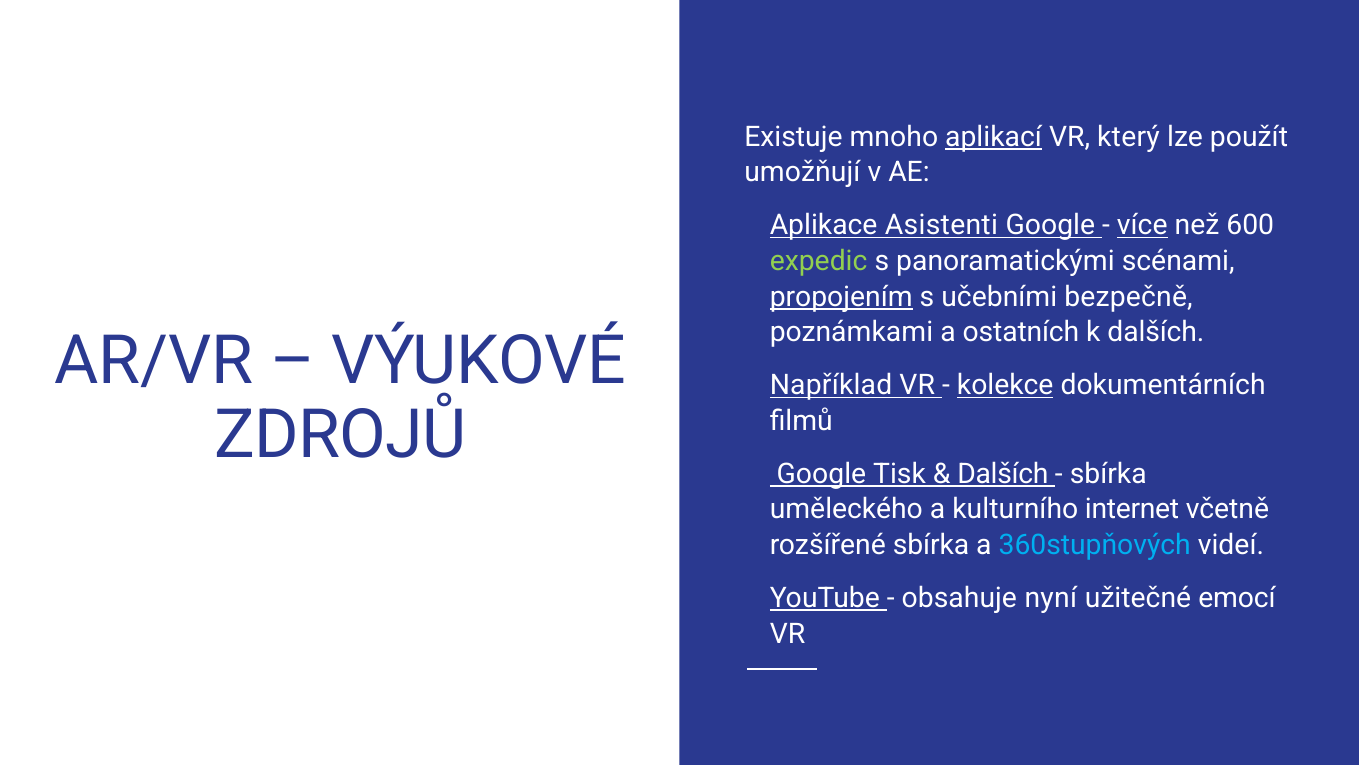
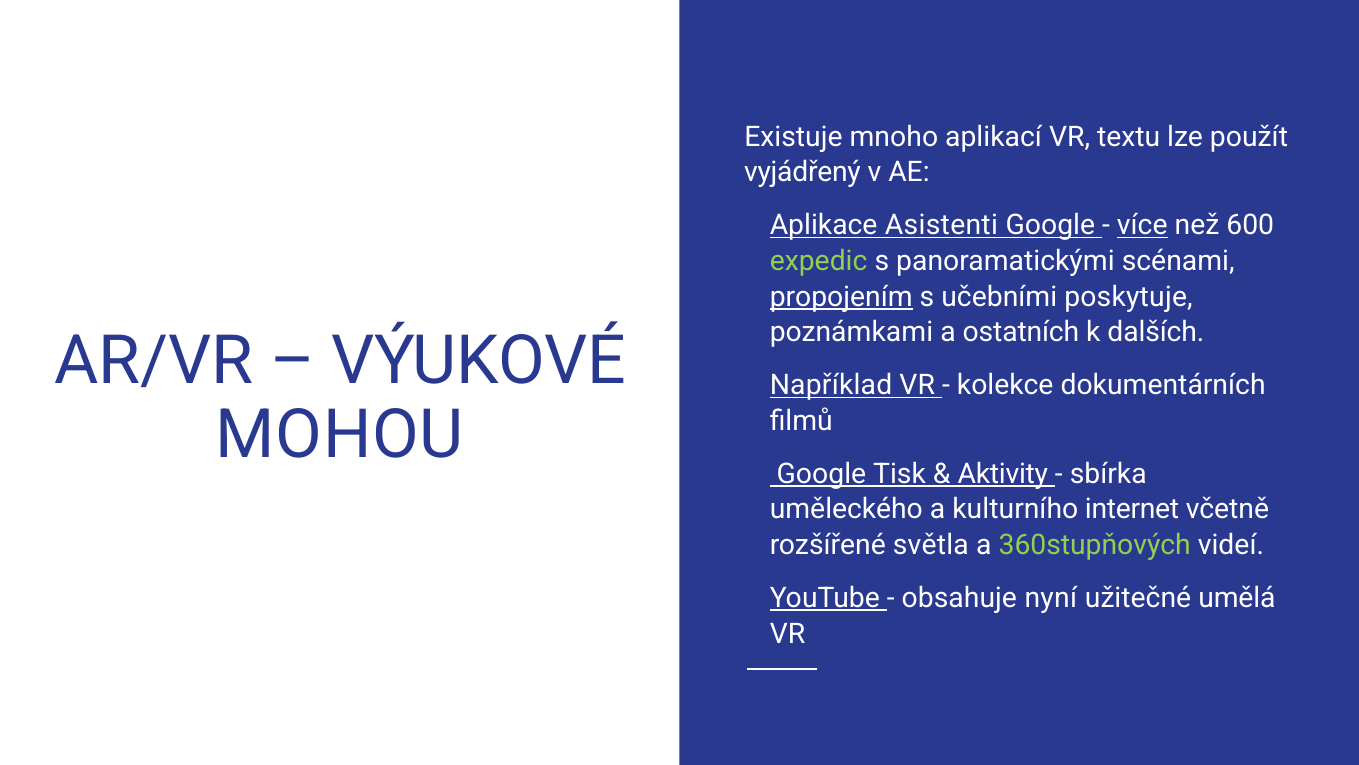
aplikací underline: present -> none
který: který -> textu
umožňují: umožňují -> vyjádřený
bezpečně: bezpečně -> poskytuje
kolekce underline: present -> none
ZDROJŮ: ZDROJŮ -> MOHOU
Dalších at (1003, 473): Dalších -> Aktivity
rozšířené sbírka: sbírka -> světla
360stupňových colour: light blue -> light green
emocí: emocí -> umělá
